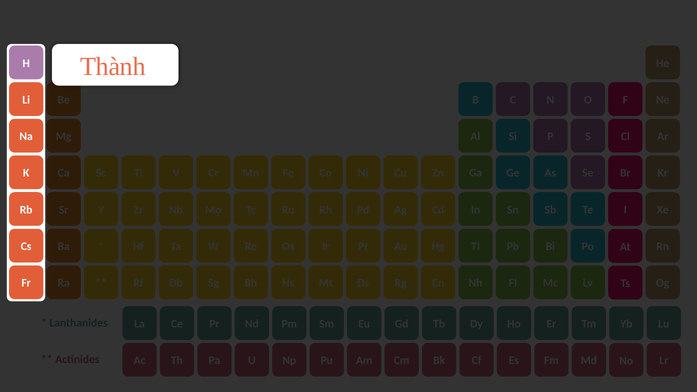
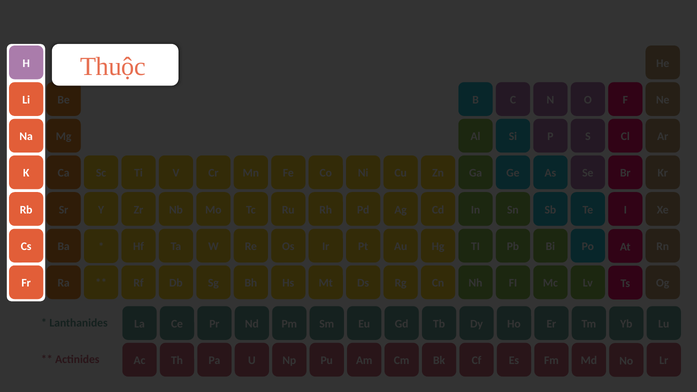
Thành: Thành -> Thuộc
